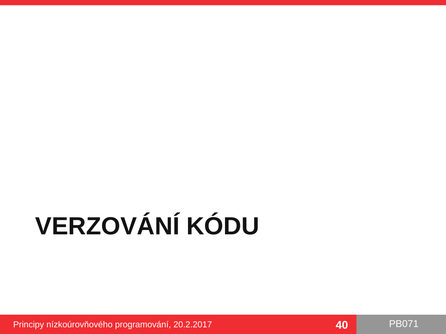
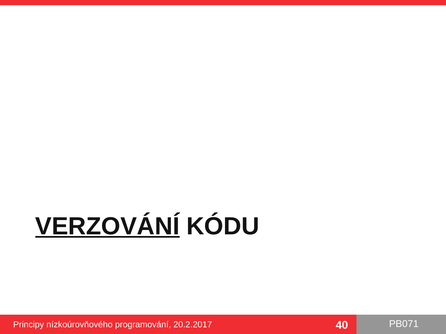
VERZOVÁNÍ underline: none -> present
